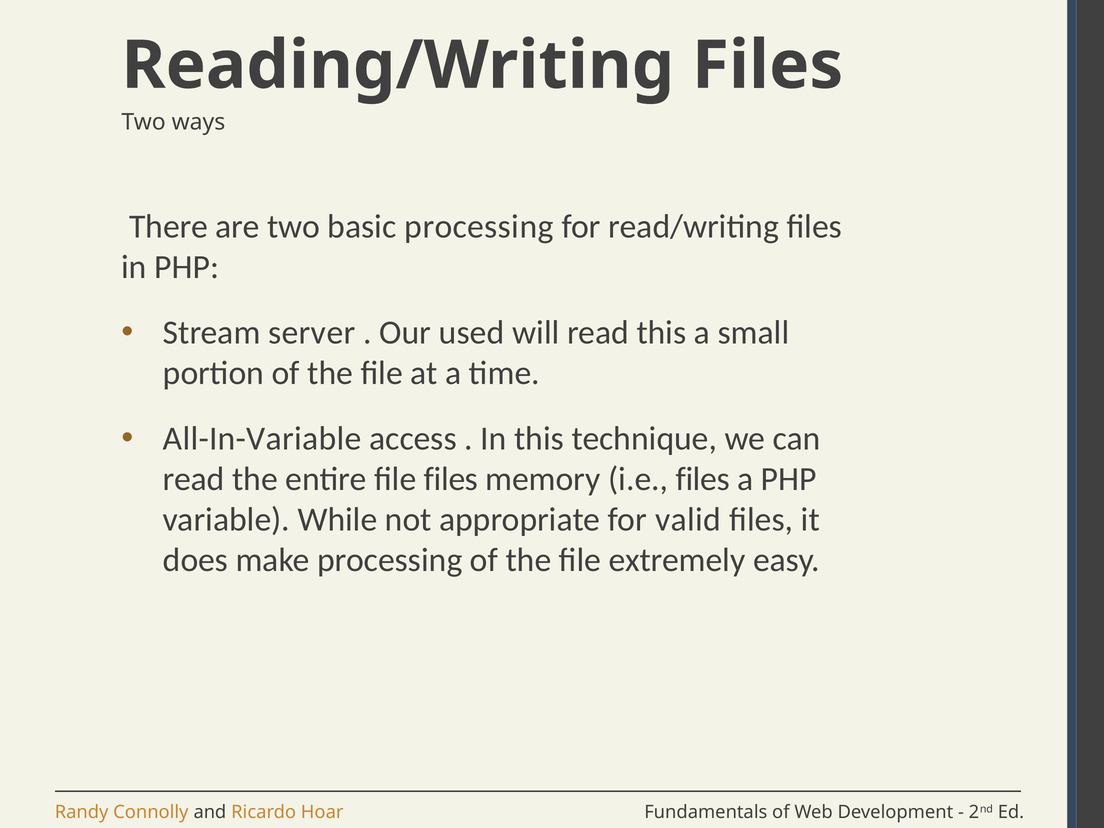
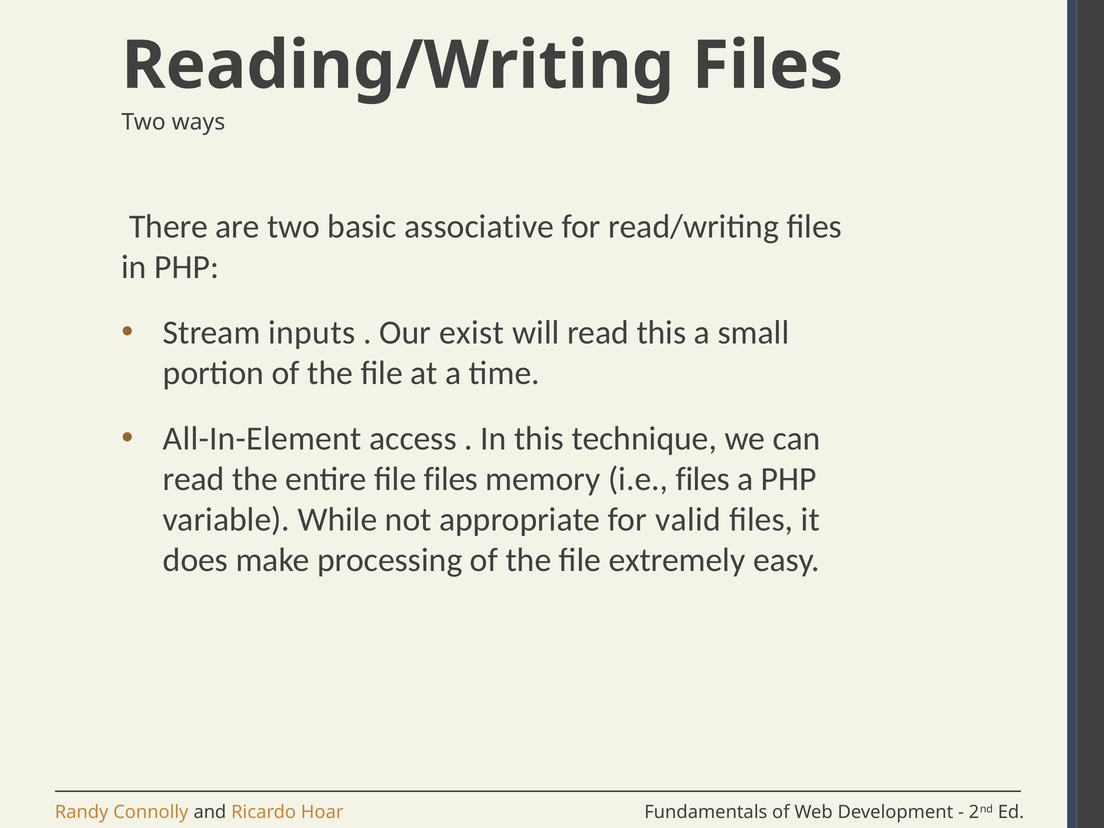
basic processing: processing -> associative
server: server -> inputs
used: used -> exist
All-In-Variable: All-In-Variable -> All-In-Element
